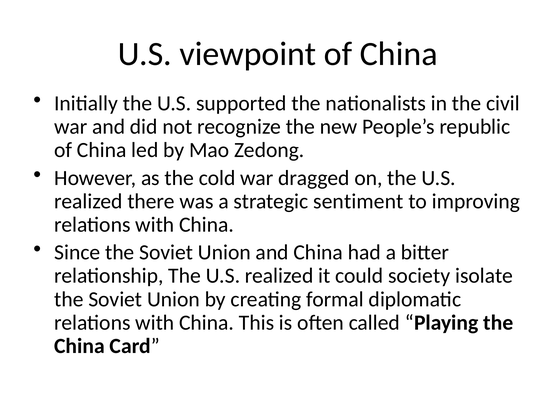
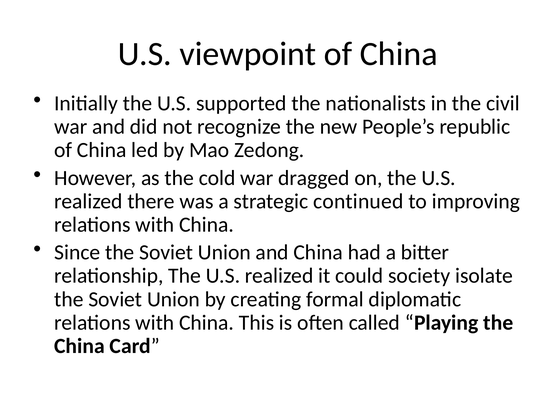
sentiment: sentiment -> continued
